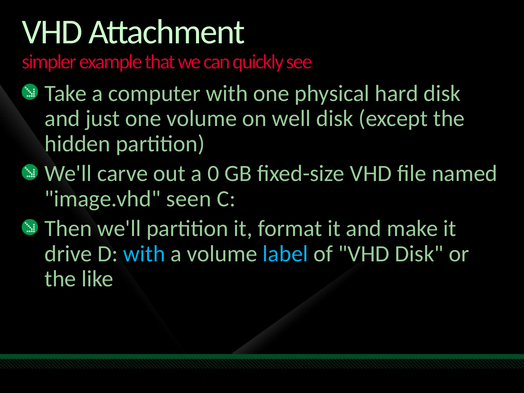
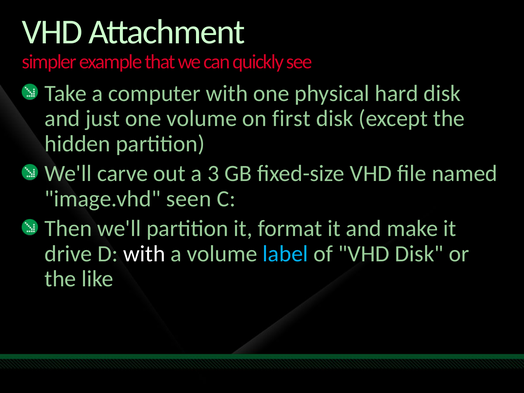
well: well -> first
0: 0 -> 3
with at (144, 254) colour: light blue -> white
